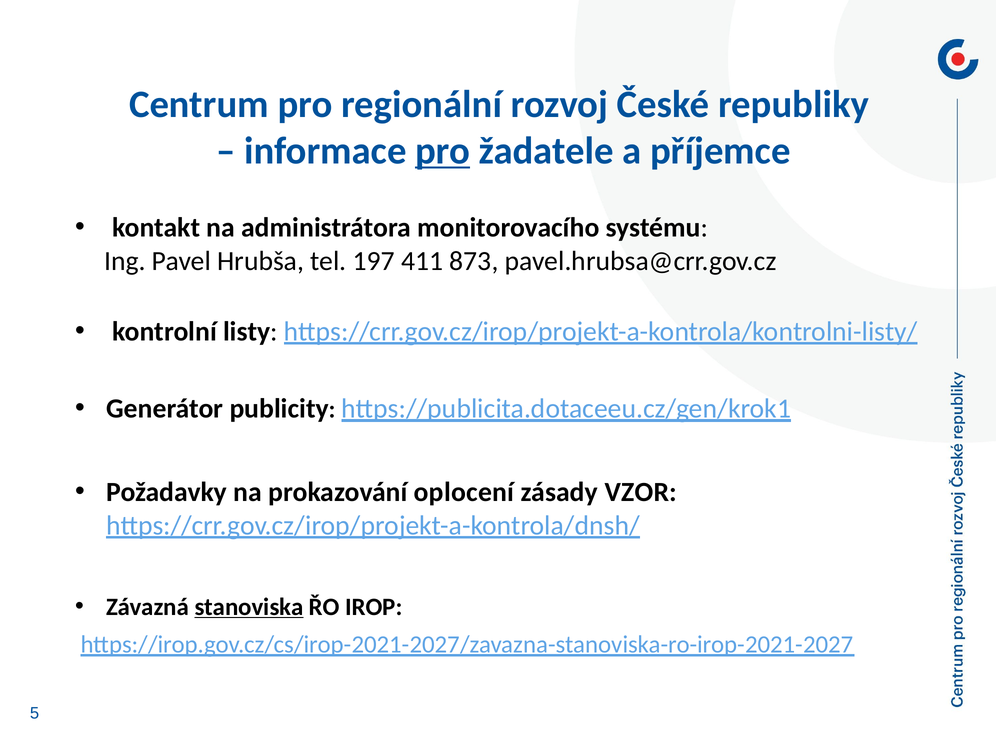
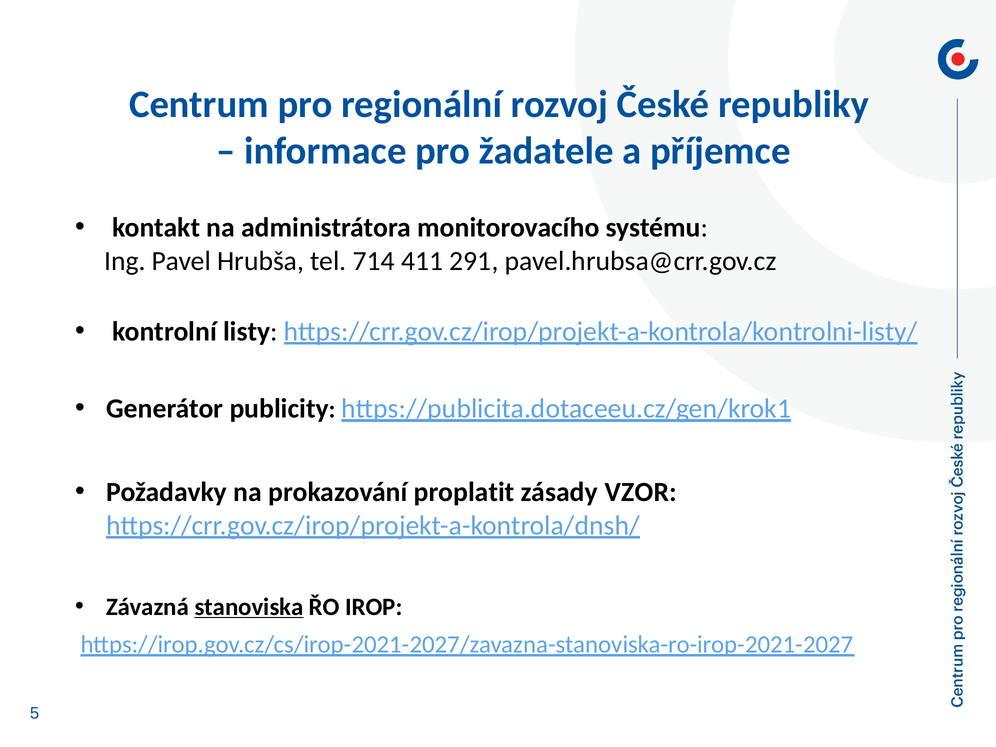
pro at (443, 151) underline: present -> none
197: 197 -> 714
873: 873 -> 291
oplocení: oplocení -> proplatit
